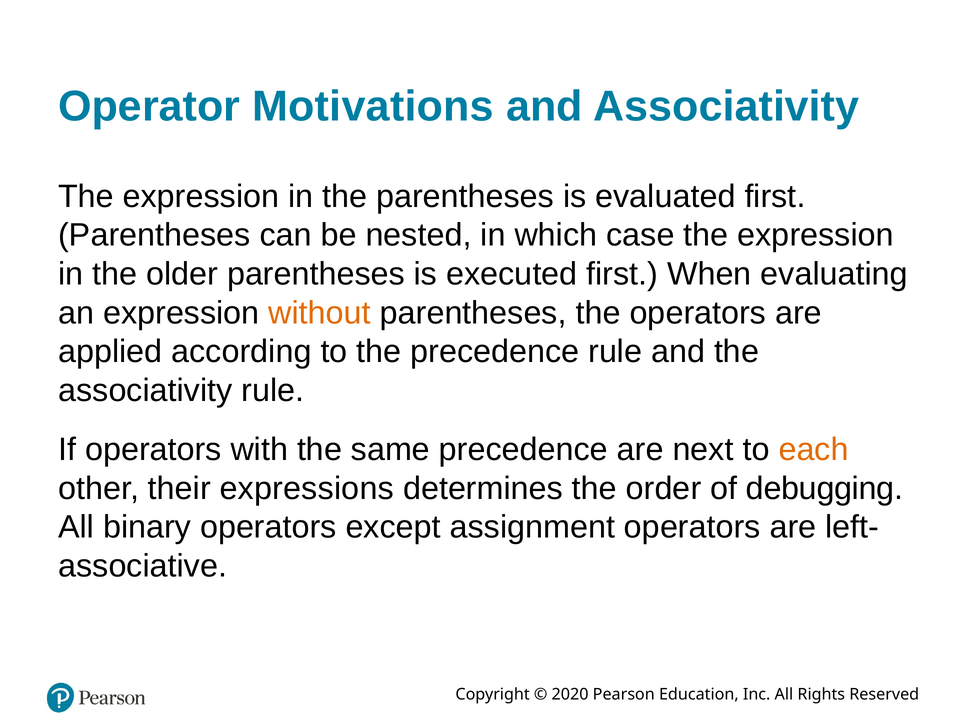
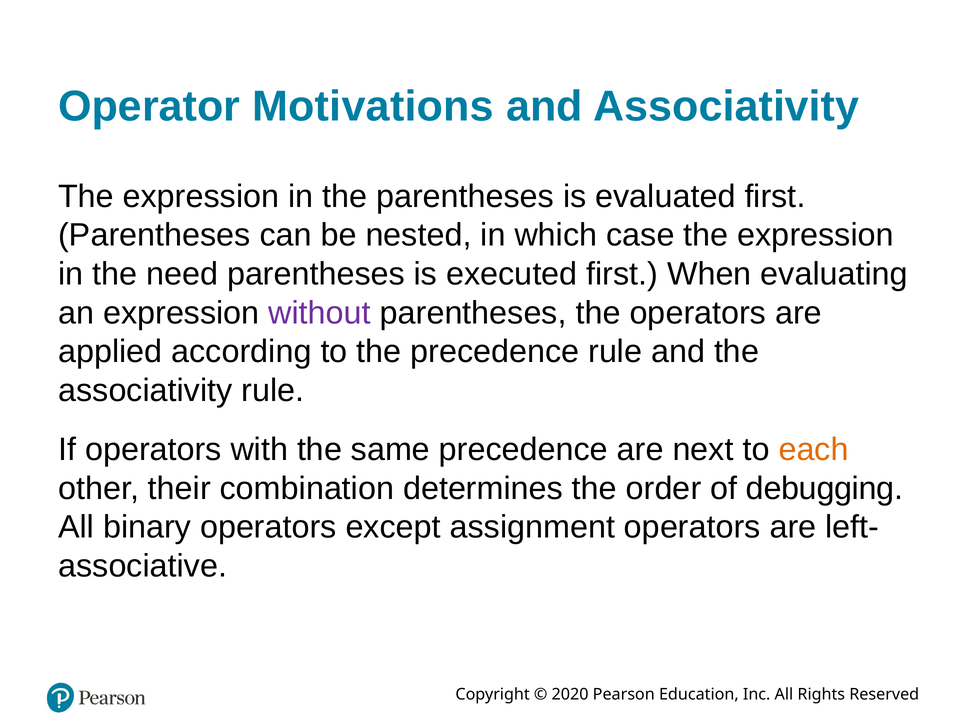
older: older -> need
without colour: orange -> purple
expressions: expressions -> combination
